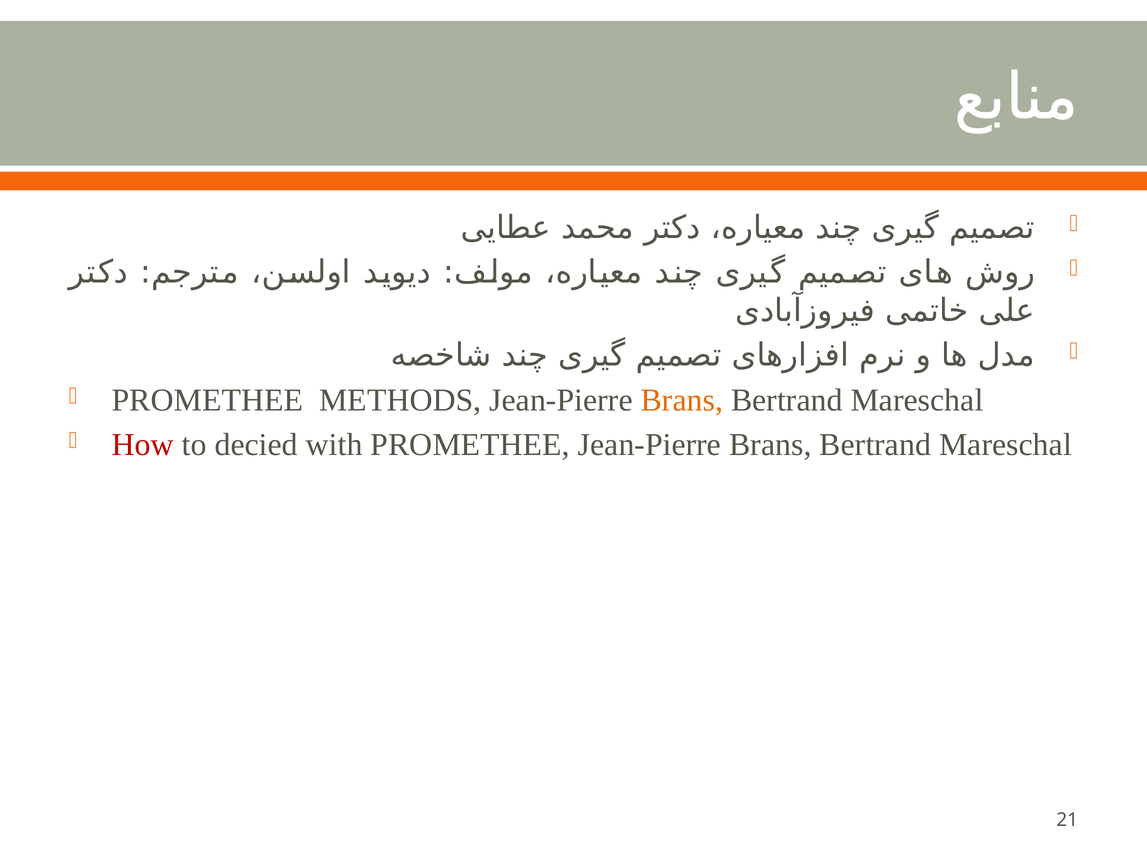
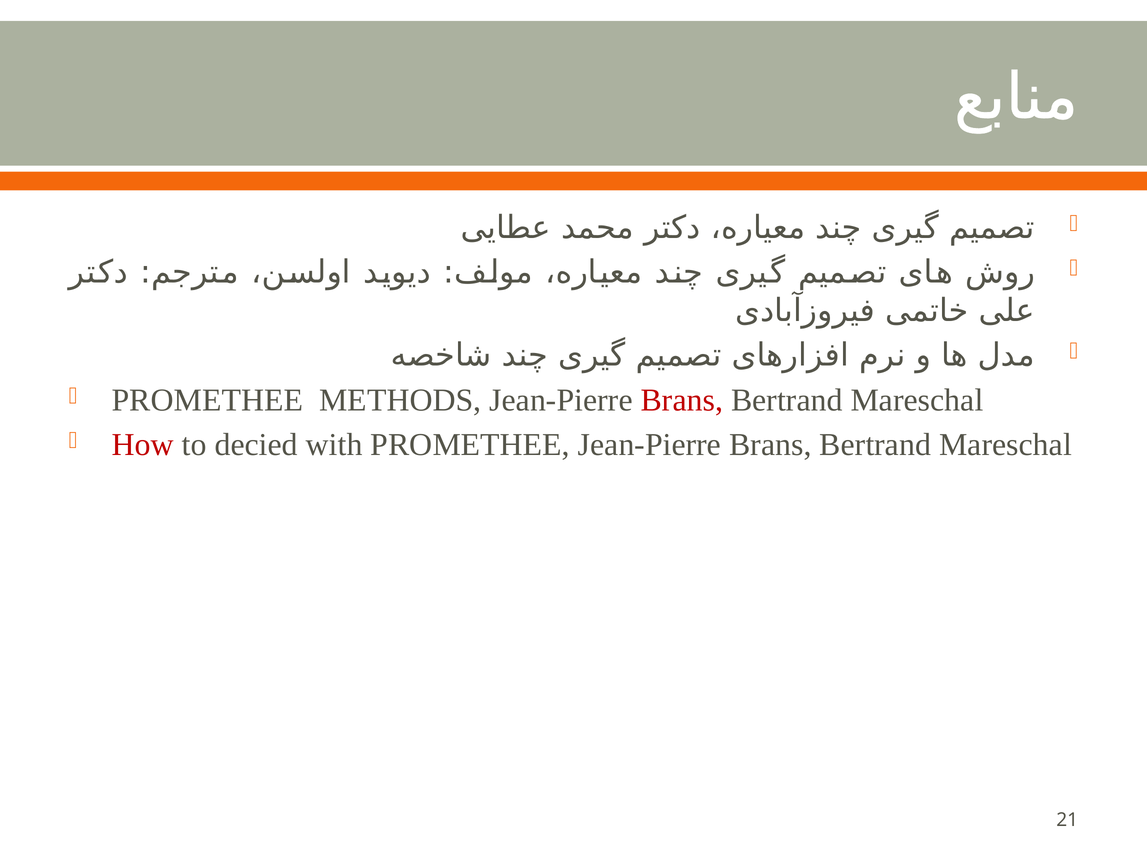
Brans at (682, 400) colour: orange -> red
